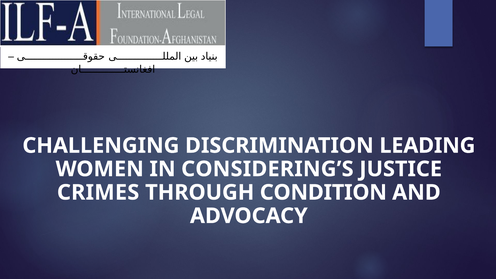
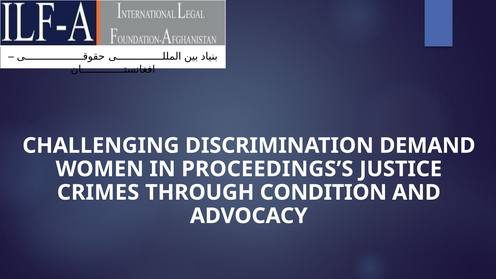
LEADING: LEADING -> DEMAND
CONSIDERING’S: CONSIDERING’S -> PROCEEDINGS’S
